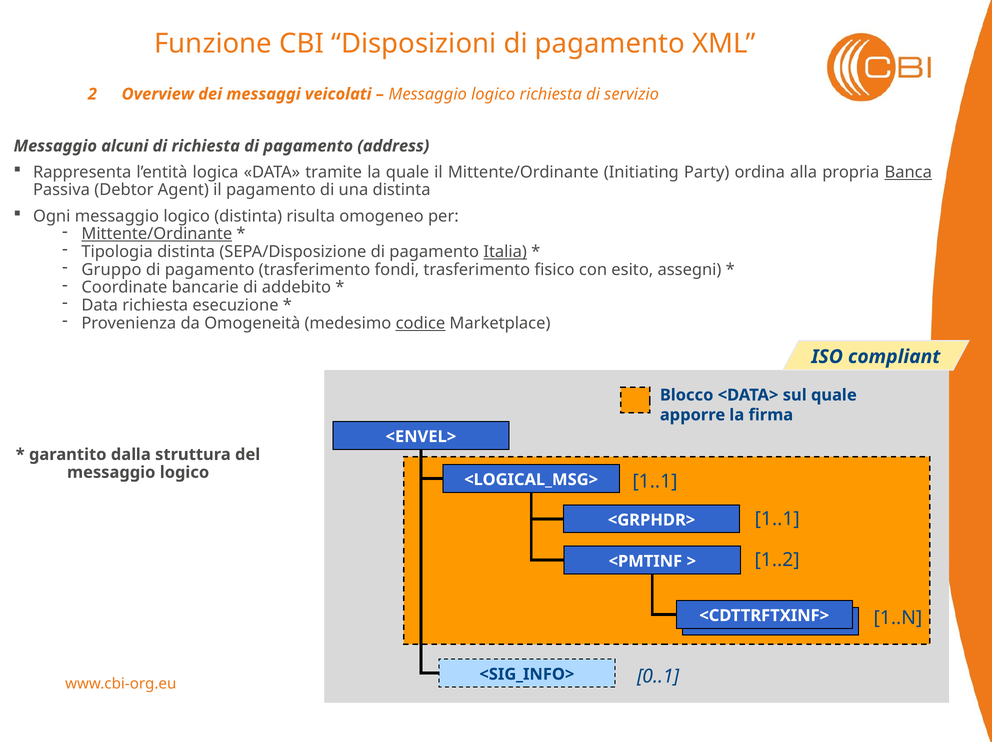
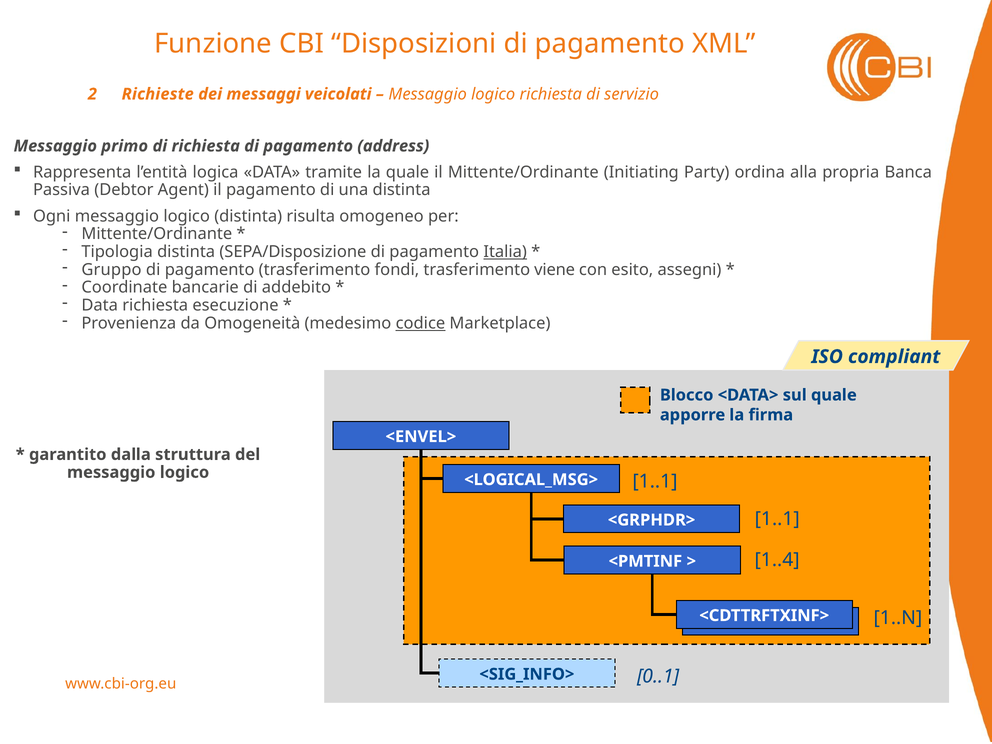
Overview: Overview -> Richieste
alcuni: alcuni -> primo
Banca underline: present -> none
Mittente/Ordinante at (157, 234) underline: present -> none
fisico: fisico -> viene
1..2: 1..2 -> 1..4
